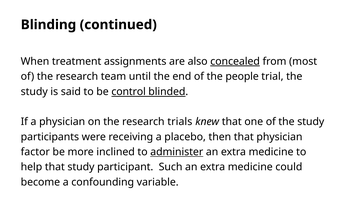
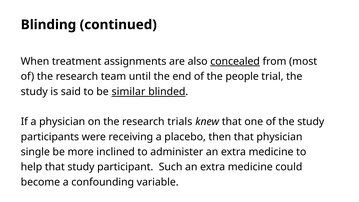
control: control -> similar
factor: factor -> single
administer underline: present -> none
